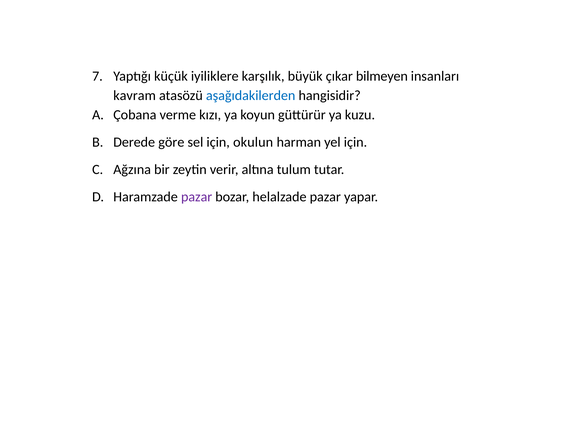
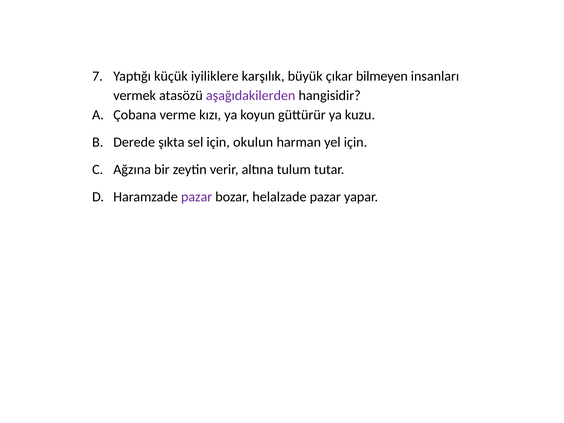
kavram: kavram -> vermek
aşağıdakilerden colour: blue -> purple
göre: göre -> şıkta
